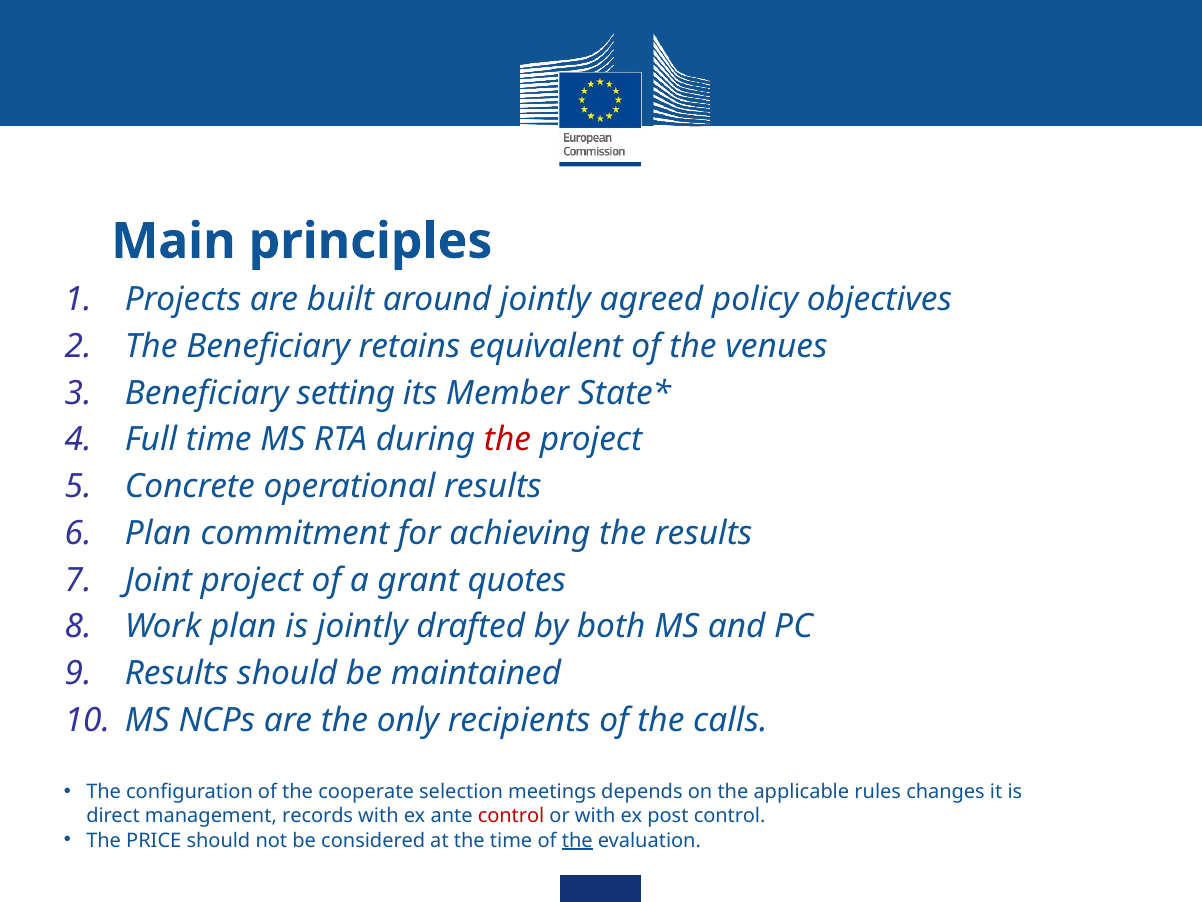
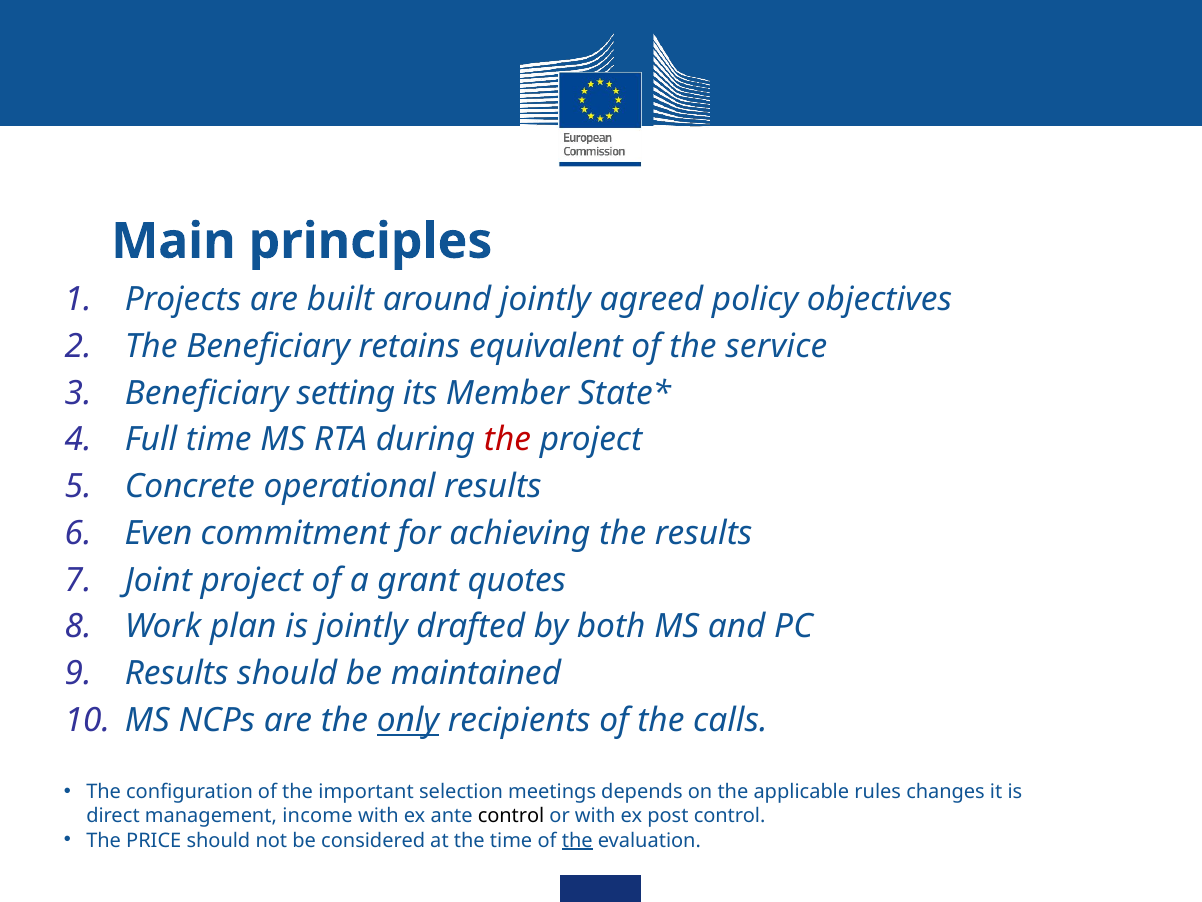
venues: venues -> service
Plan at (158, 533): Plan -> Even
only underline: none -> present
cooperate: cooperate -> important
records: records -> income
control at (511, 816) colour: red -> black
